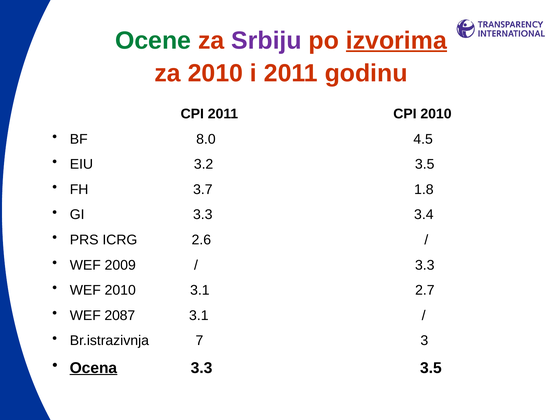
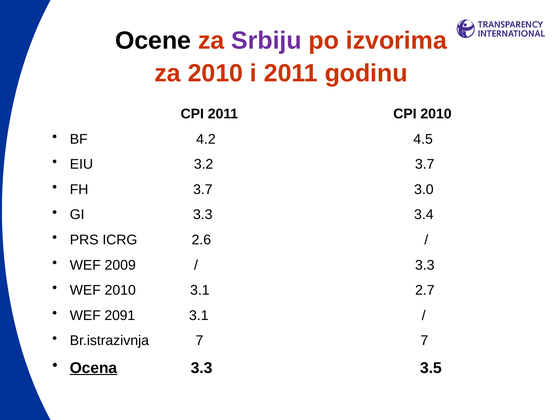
Ocene colour: green -> black
izvorima underline: present -> none
8.0: 8.0 -> 4.2
3.2 3.5: 3.5 -> 3.7
1.8: 1.8 -> 3.0
2087: 2087 -> 2091
7 3: 3 -> 7
